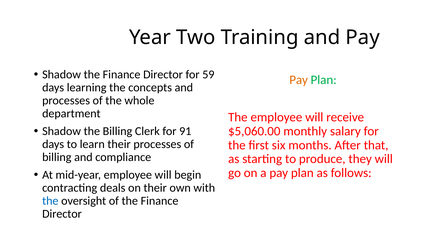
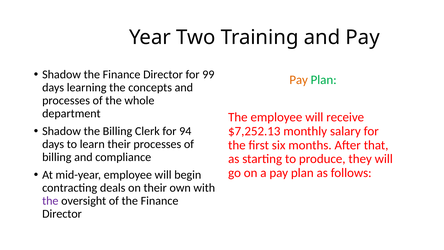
59: 59 -> 99
91: 91 -> 94
$5,060.00: $5,060.00 -> $7,252.13
the at (50, 201) colour: blue -> purple
